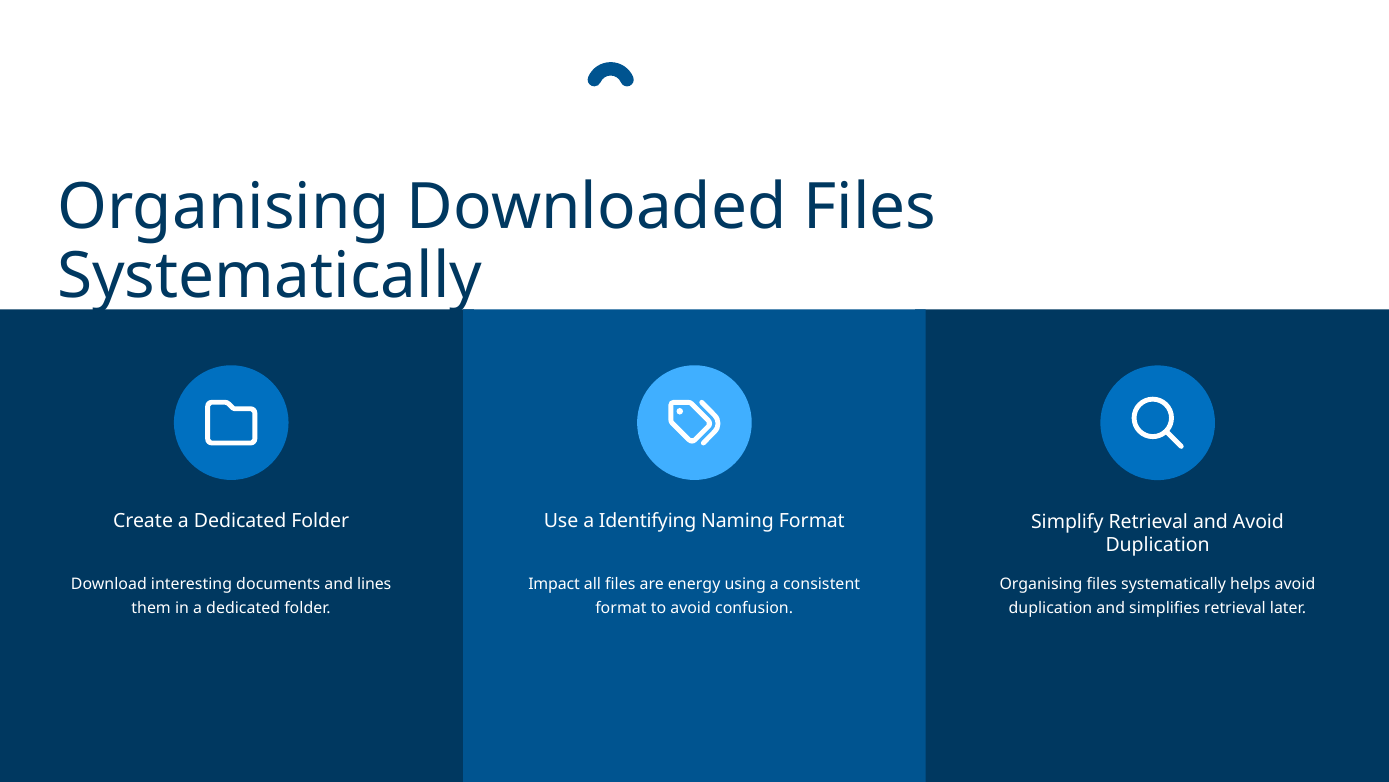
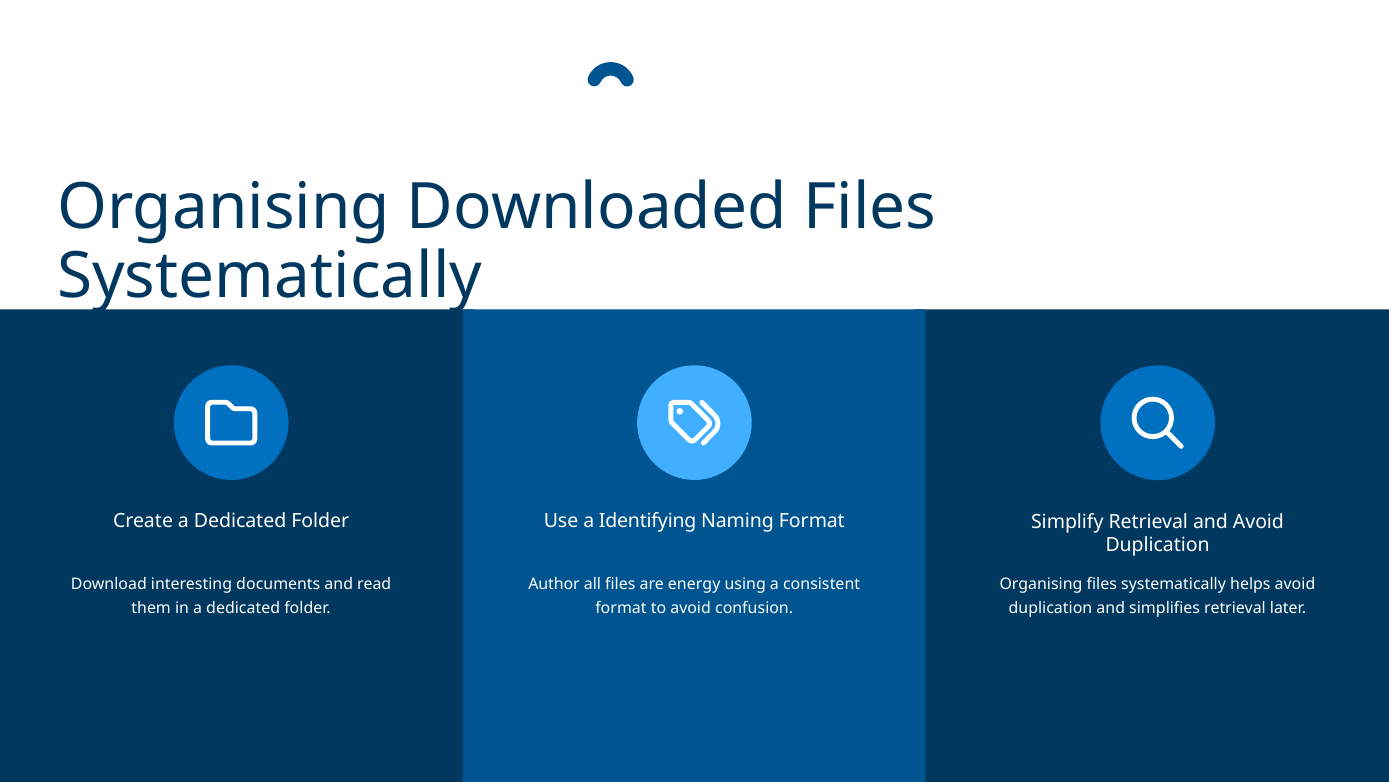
lines: lines -> read
Impact: Impact -> Author
